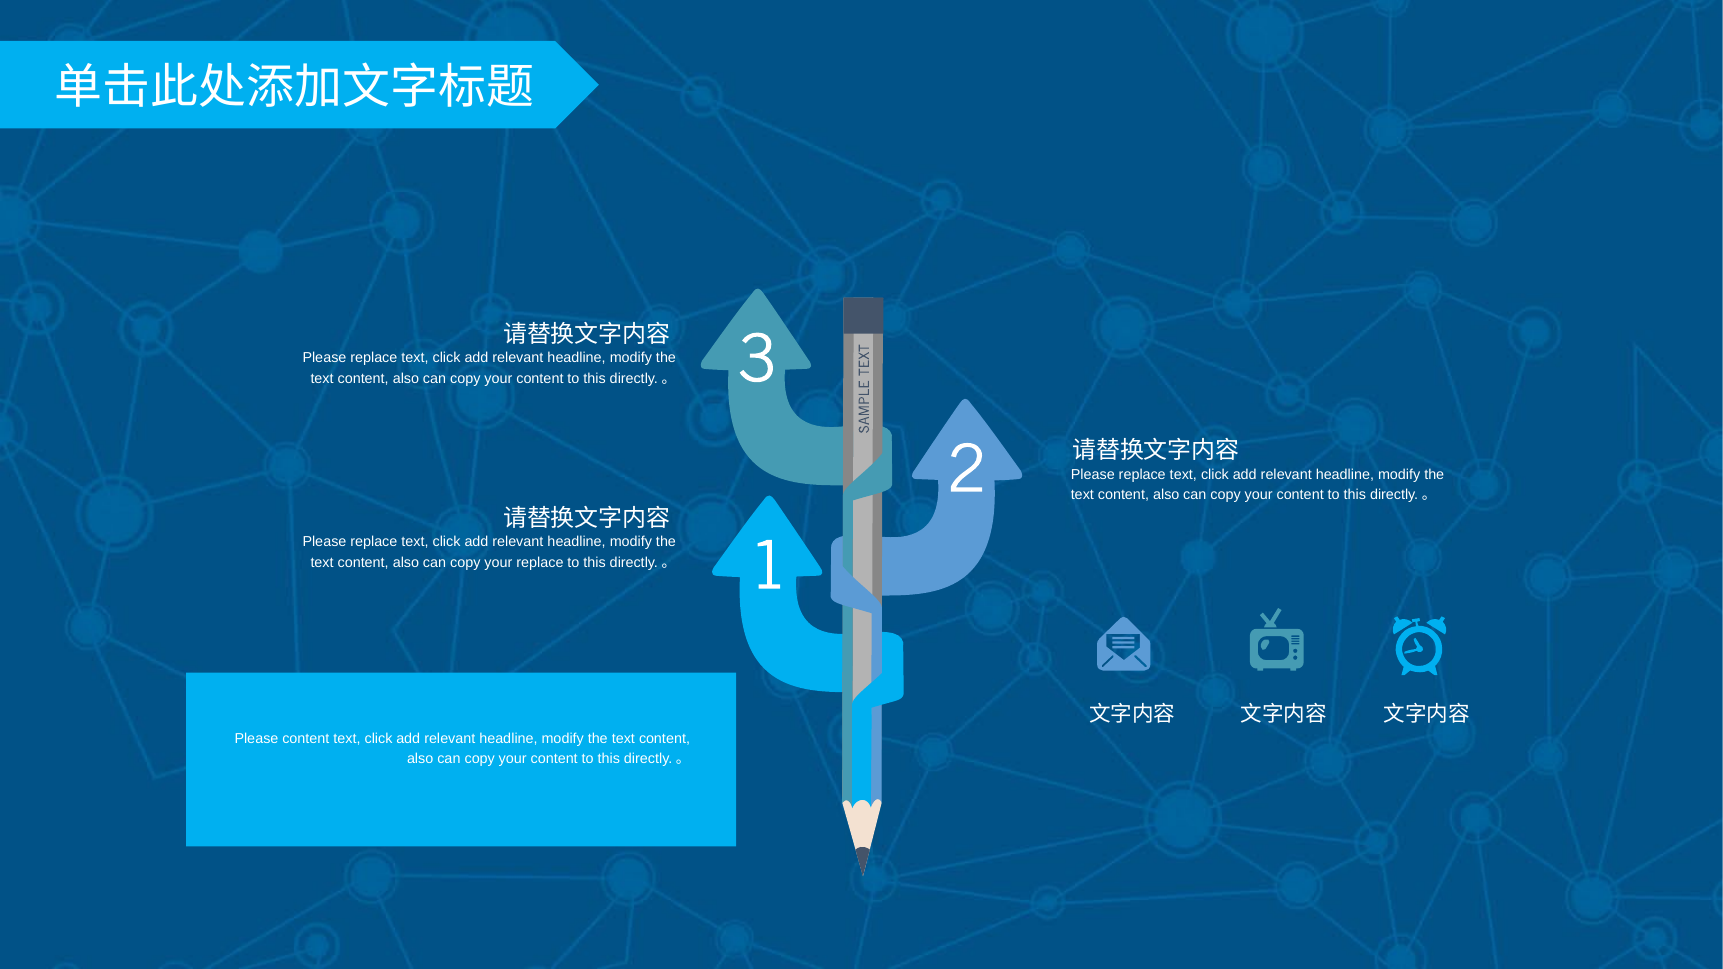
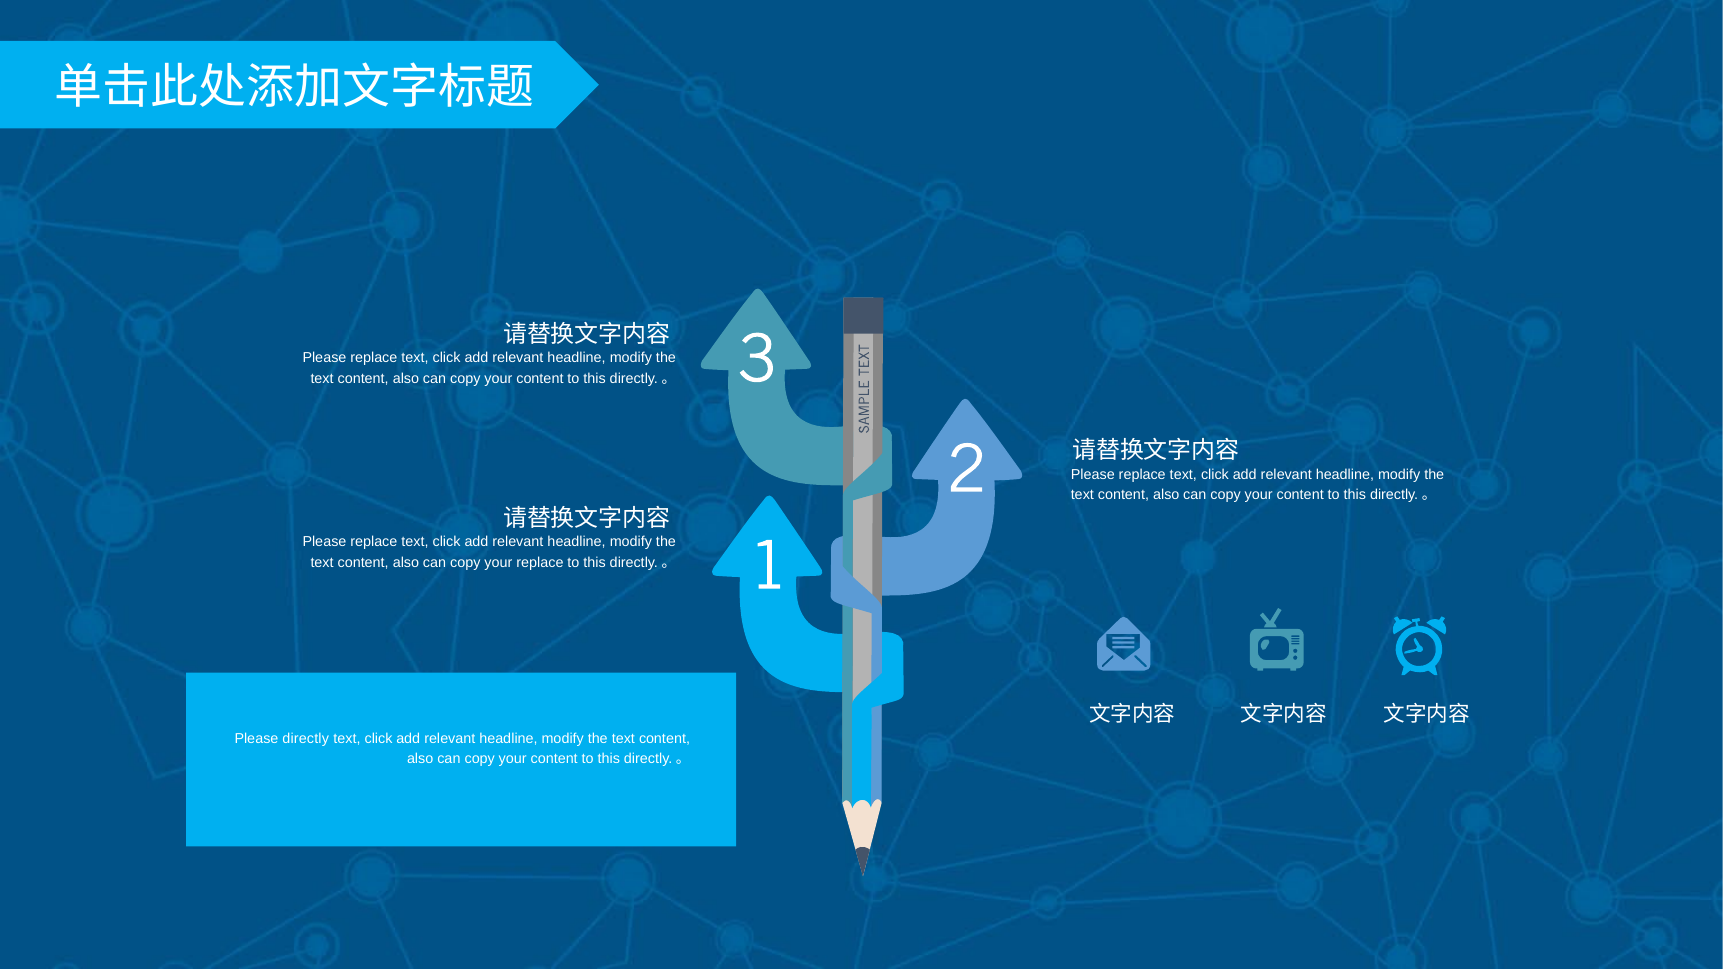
Please content: content -> directly
